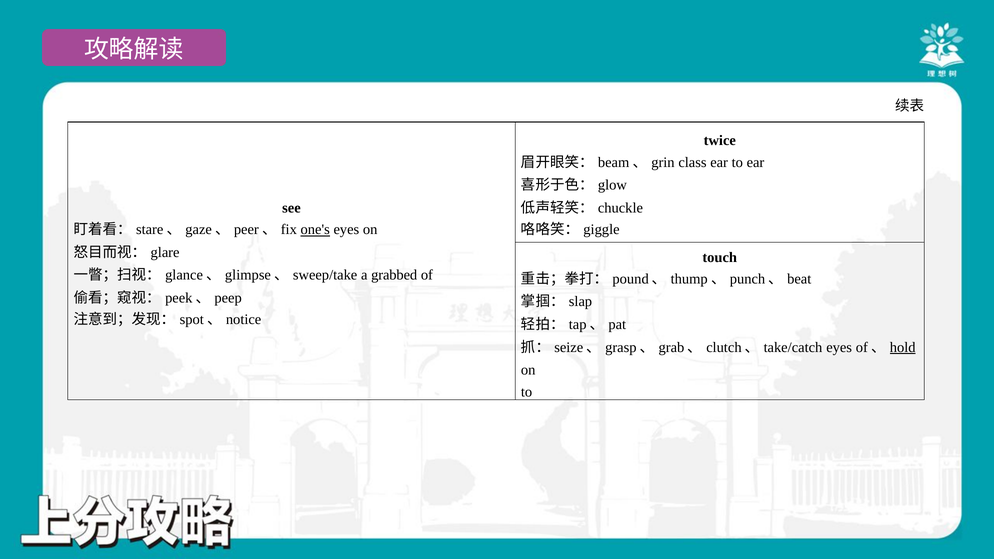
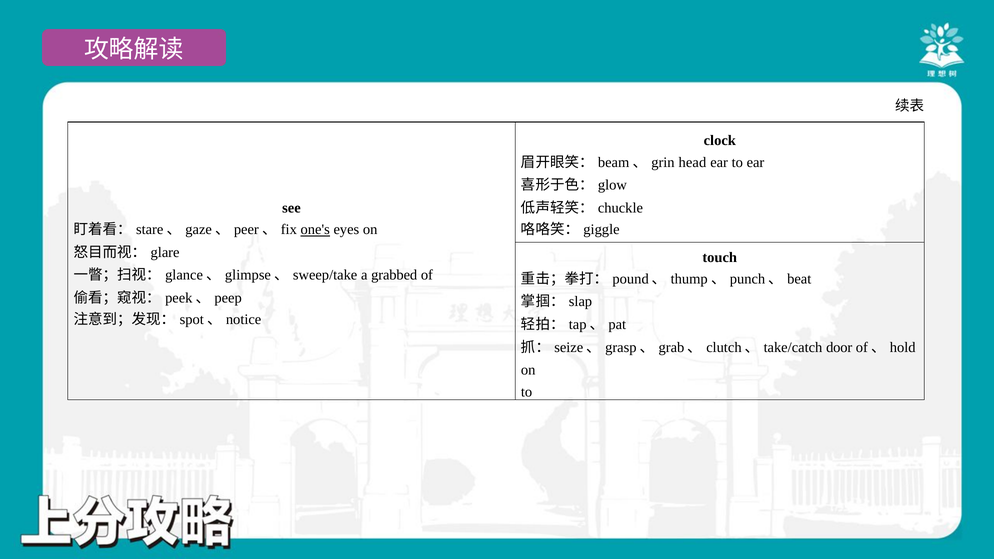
twice: twice -> clock
class: class -> head
eyes at (839, 347): eyes -> door
hold underline: present -> none
